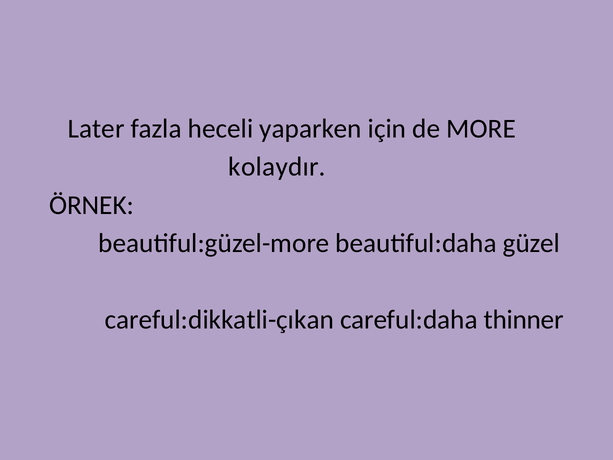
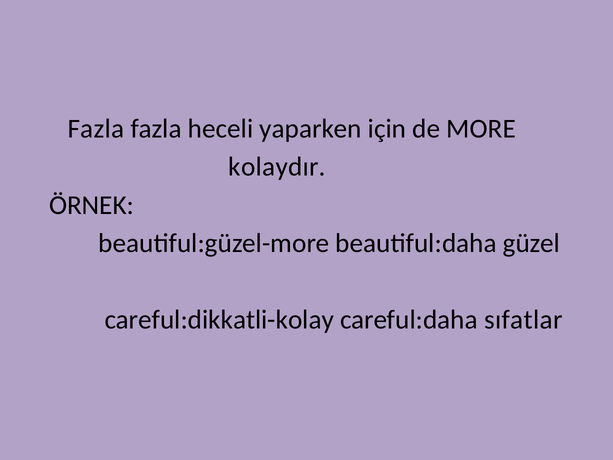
Later at (96, 129): Later -> Fazla
careful:dikkatli-çıkan: careful:dikkatli-çıkan -> careful:dikkatli-kolay
thinner: thinner -> sıfatlar
